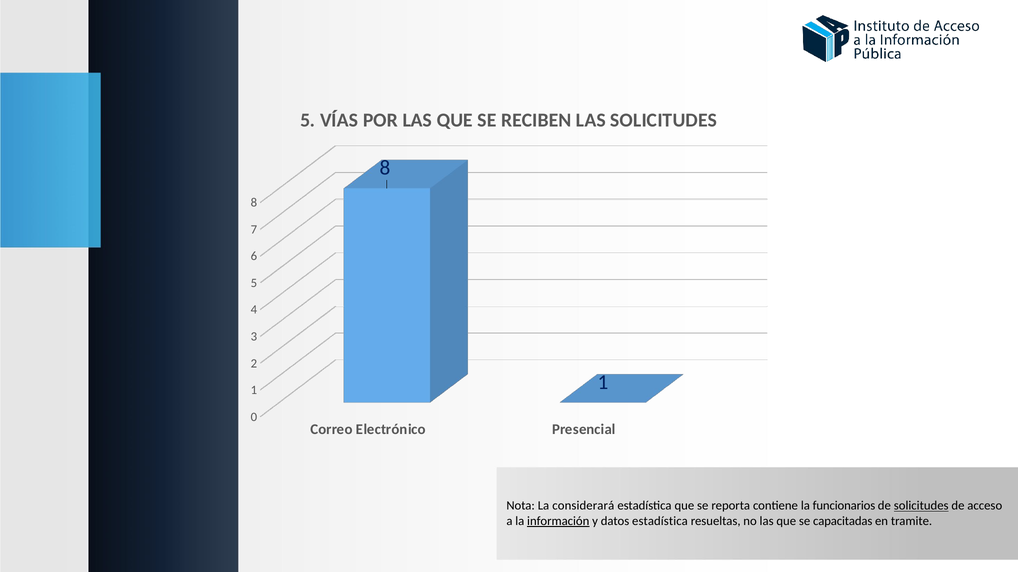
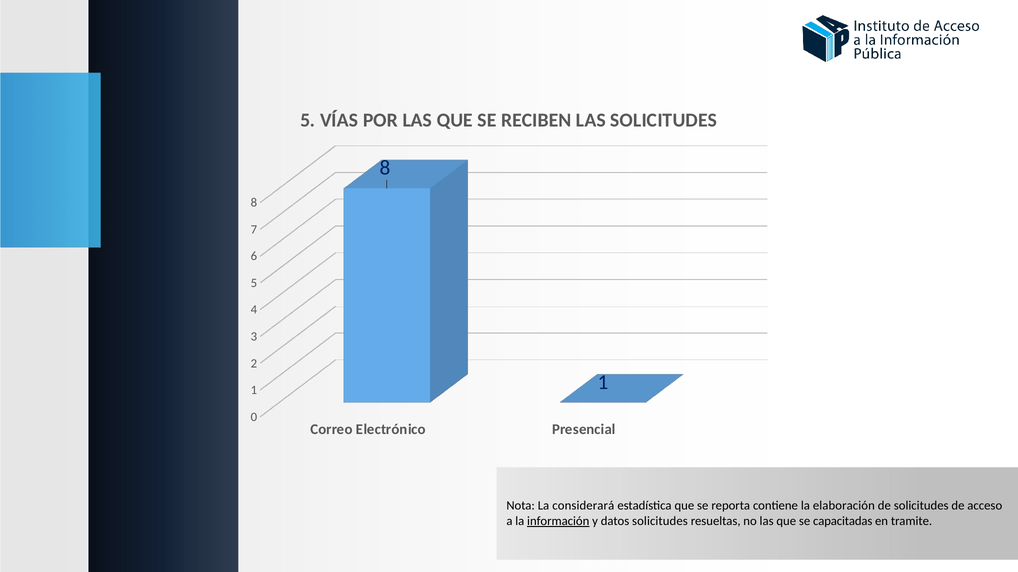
funcionarios: funcionarios -> elaboración
solicitudes at (921, 506) underline: present -> none
datos estadística: estadística -> solicitudes
